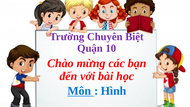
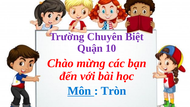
Hình: Hình -> Tròn
